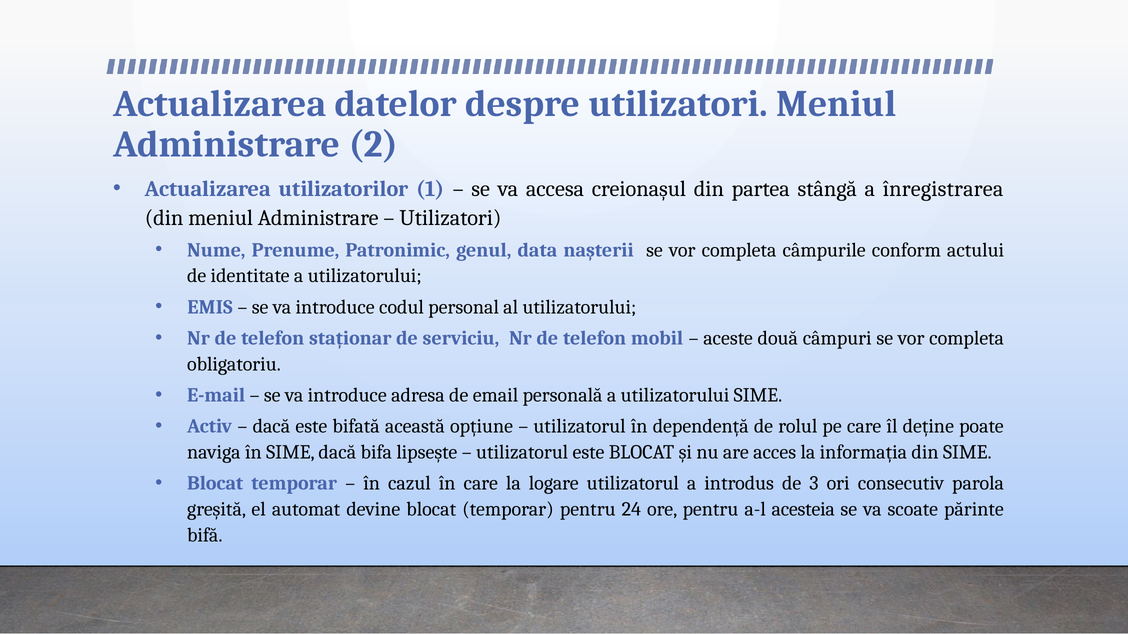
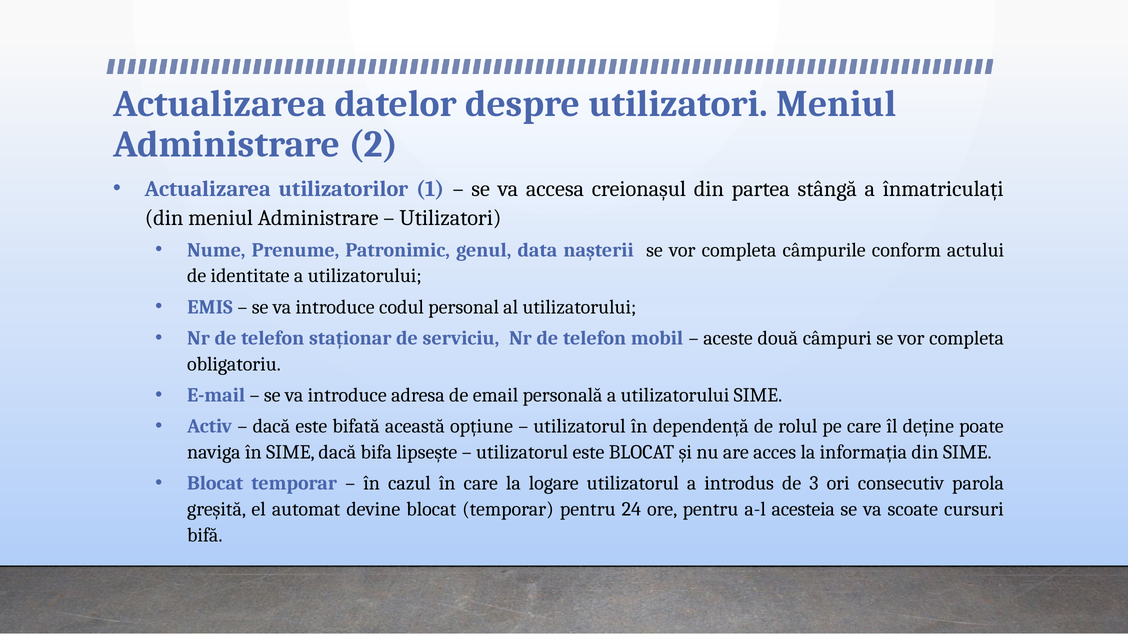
înregistrarea: înregistrarea -> înmatriculați
părinte: părinte -> cursuri
